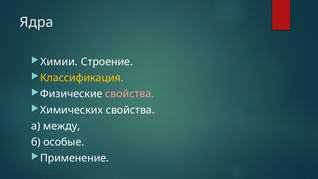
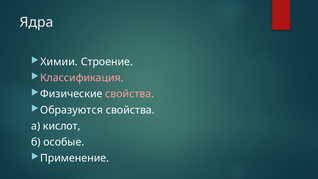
Классификация colour: yellow -> pink
Химических: Химических -> Образуются
между: между -> кислот
